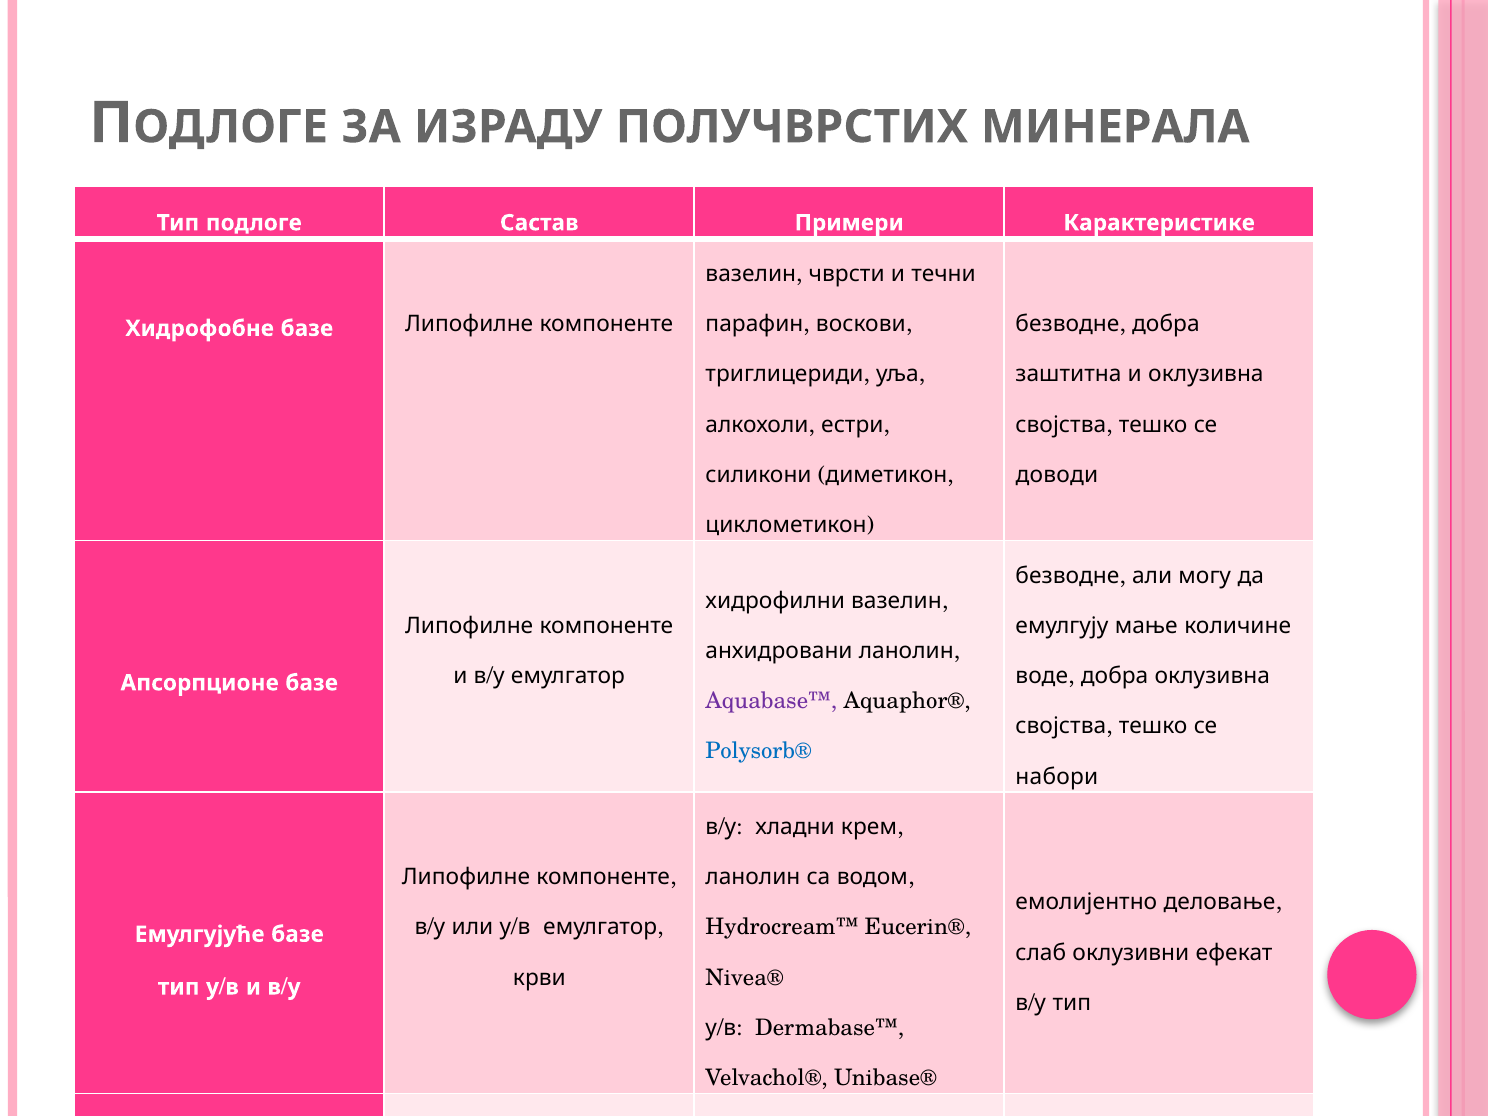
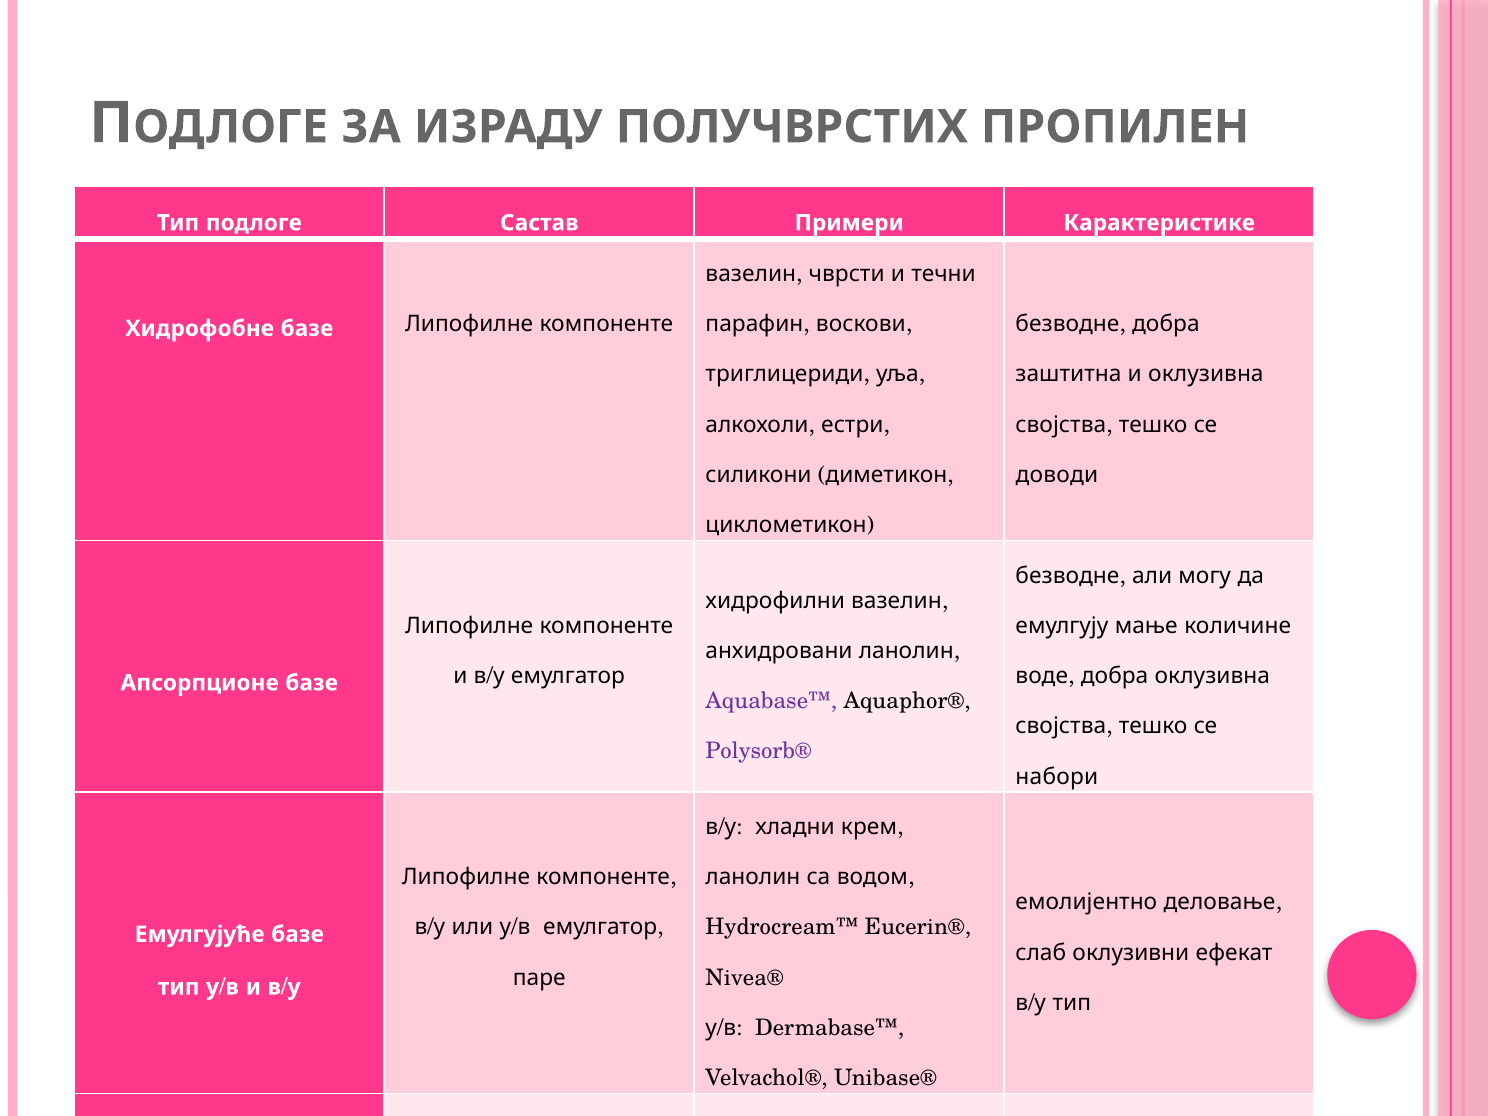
МИНЕРАЛА: МИНЕРАЛА -> ПРОПИЛЕН
Polysorb® colour: blue -> purple
крви: крви -> паре
